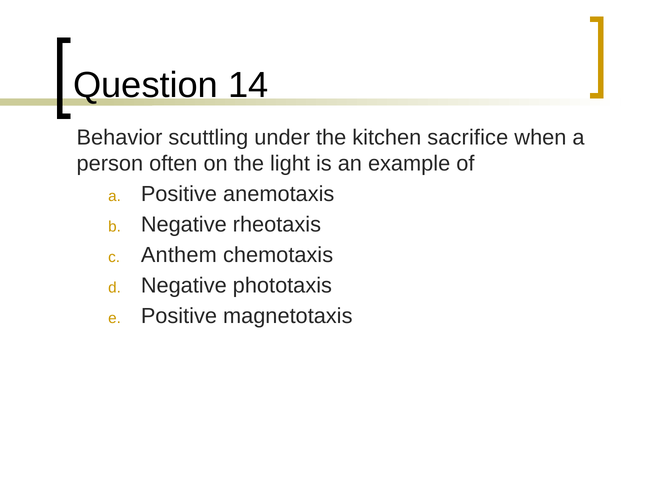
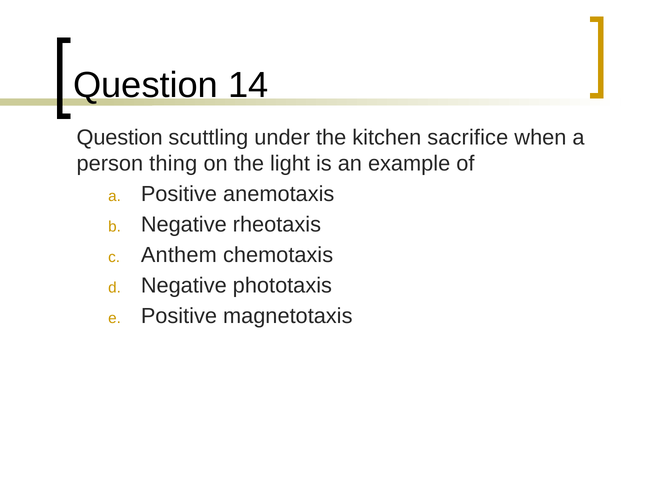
Behavior at (120, 138): Behavior -> Question
often: often -> thing
